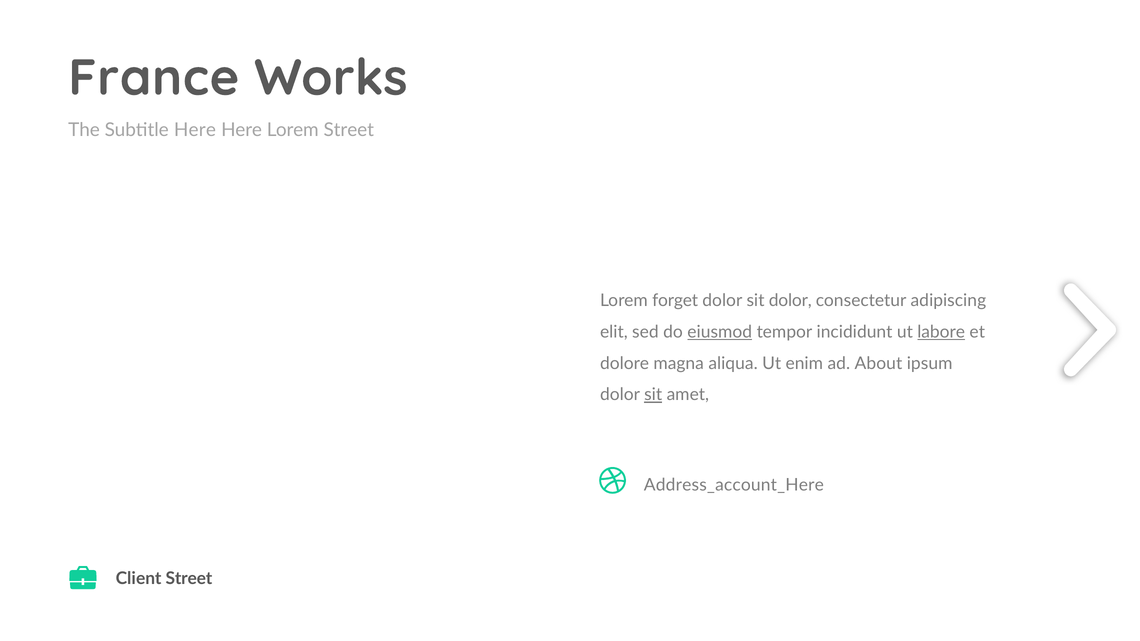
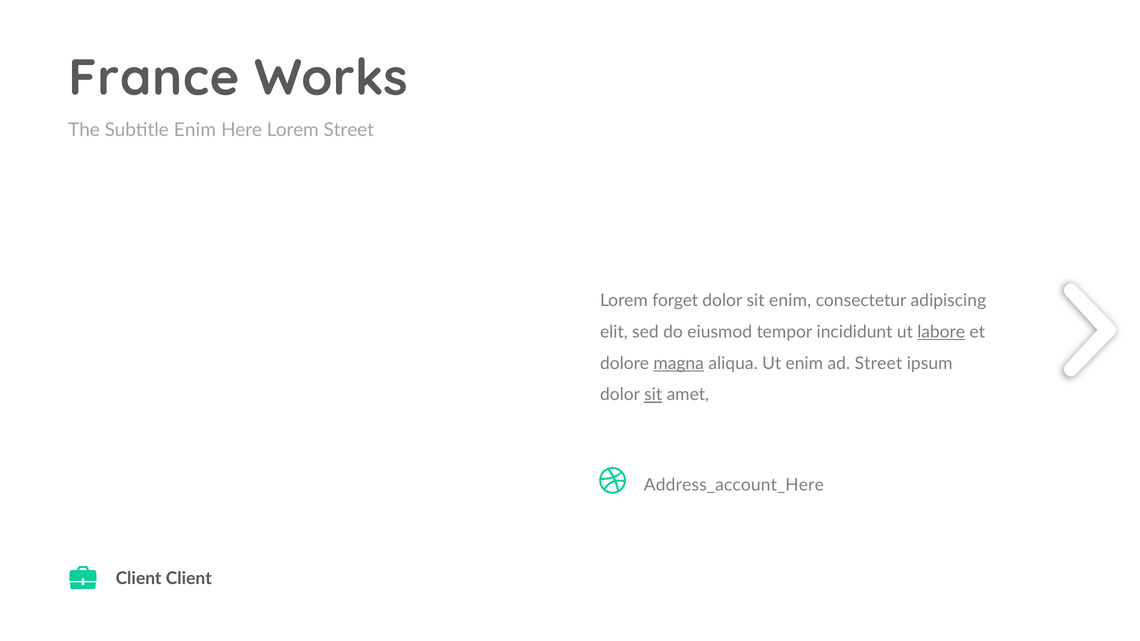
Subtitle Here: Here -> Enim
sit dolor: dolor -> enim
eiusmod underline: present -> none
magna underline: none -> present
ad About: About -> Street
Client Street: Street -> Client
